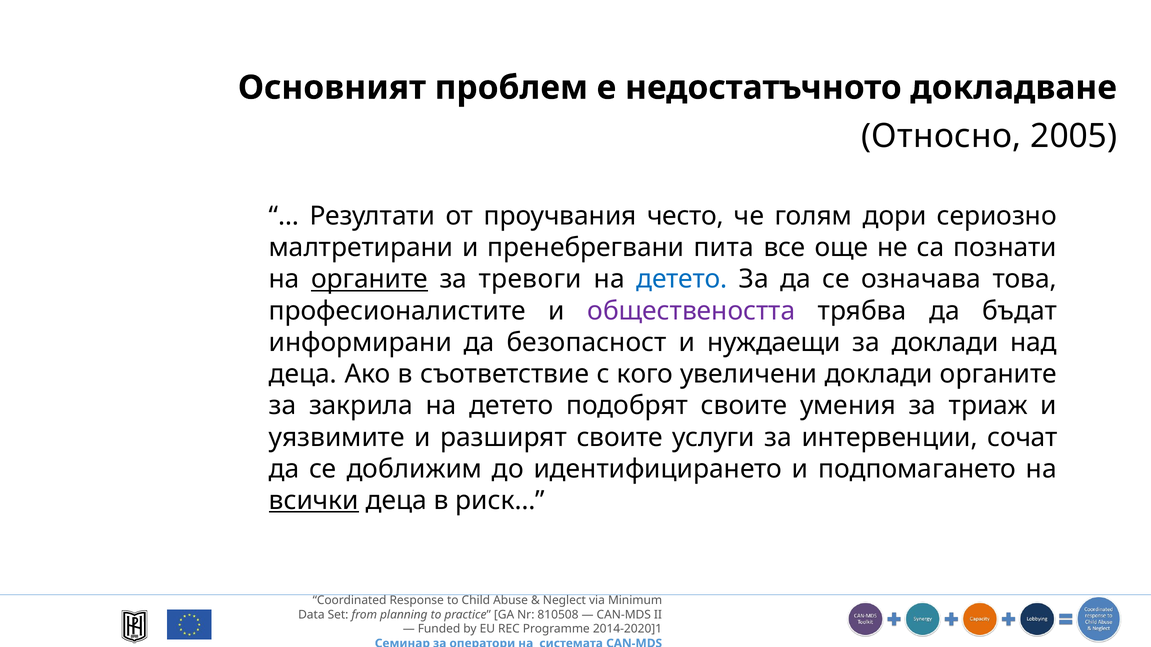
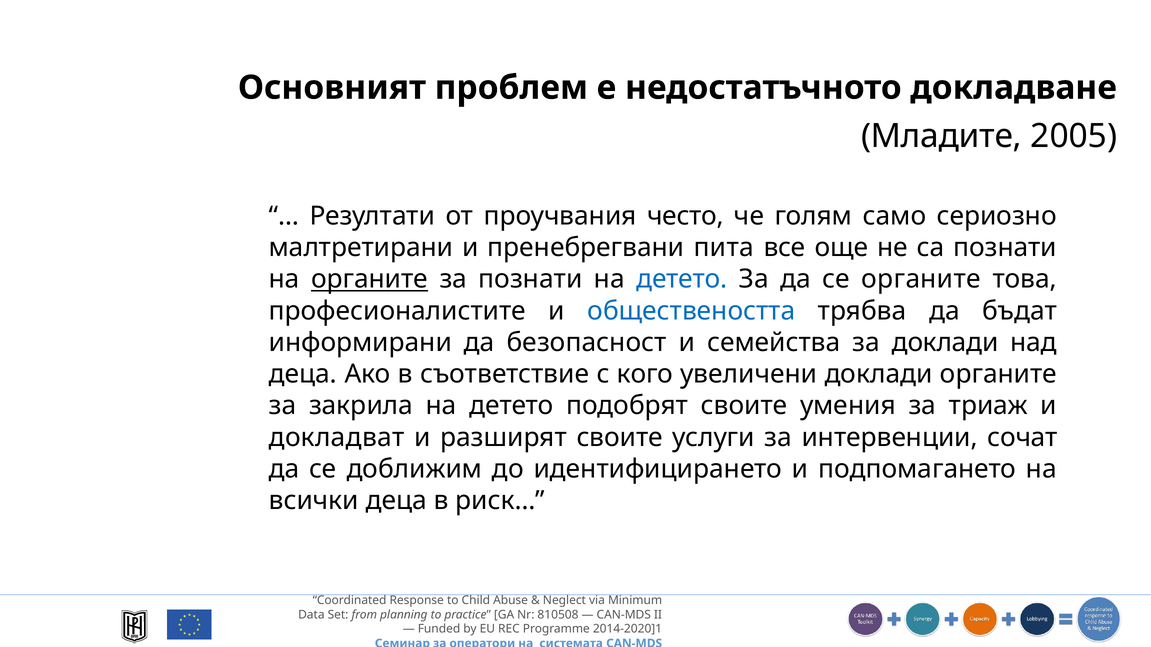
Относно: Относно -> Младите
дори: дори -> само
за тревоги: тревоги -> познати
се означава: означава -> органите
обществеността colour: purple -> blue
нуждаещи: нуждаещи -> семейства
уязвимите: уязвимите -> докладват
всички underline: present -> none
